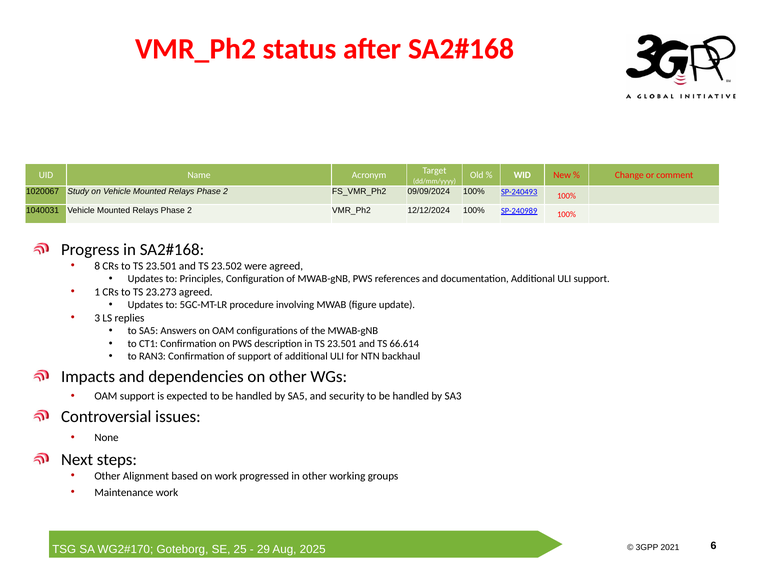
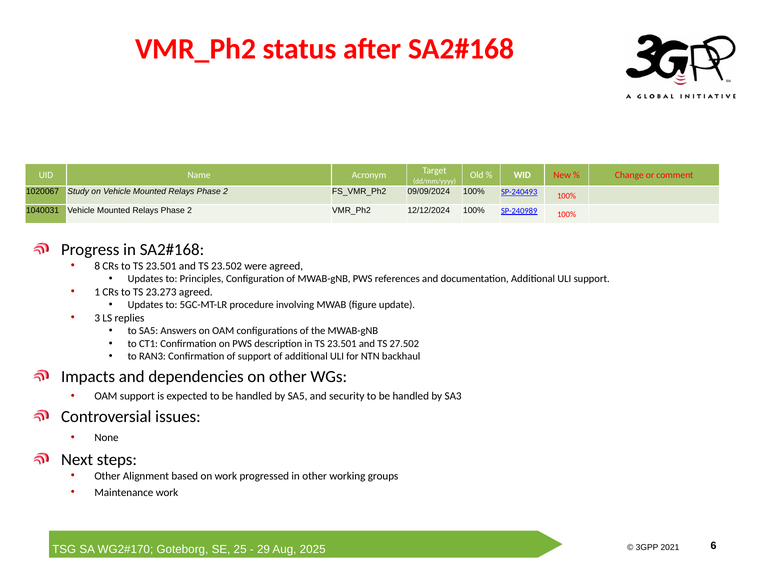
66.614: 66.614 -> 27.502
